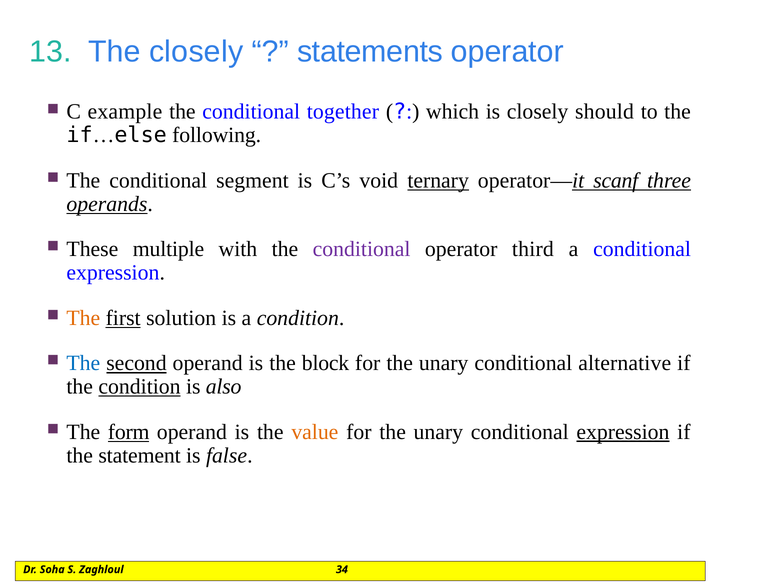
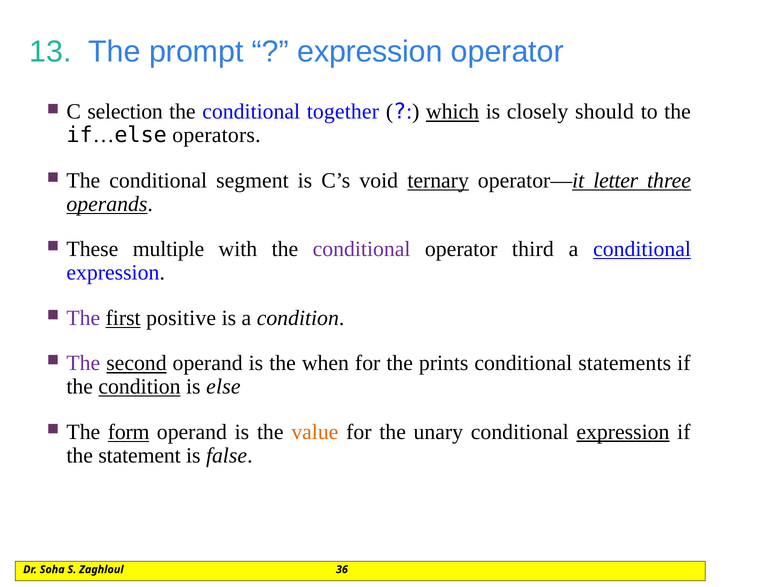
The closely: closely -> prompt
statements at (370, 52): statements -> expression
example: example -> selection
which underline: none -> present
following: following -> operators
scanf: scanf -> letter
conditional at (642, 249) underline: none -> present
The at (83, 318) colour: orange -> purple
solution: solution -> positive
The at (83, 363) colour: blue -> purple
block: block -> when
unary at (444, 363): unary -> prints
alternative: alternative -> statements
also: also -> else
34: 34 -> 36
